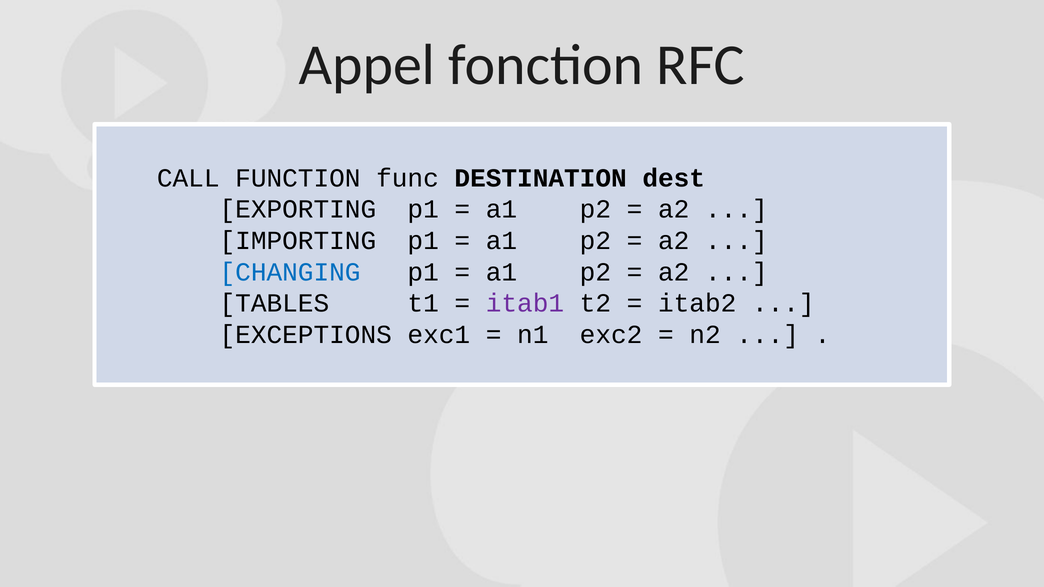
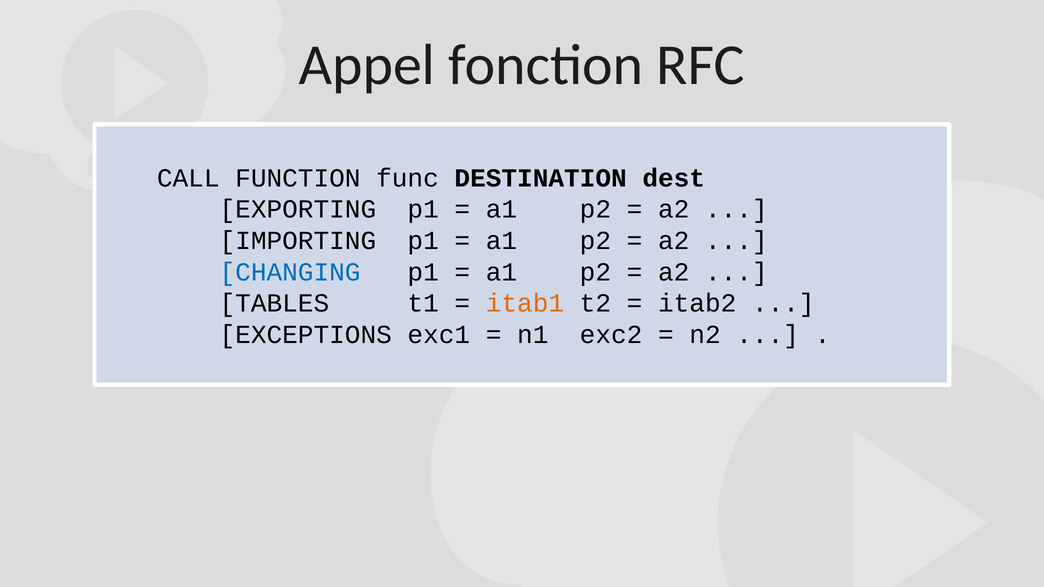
itab1 colour: purple -> orange
